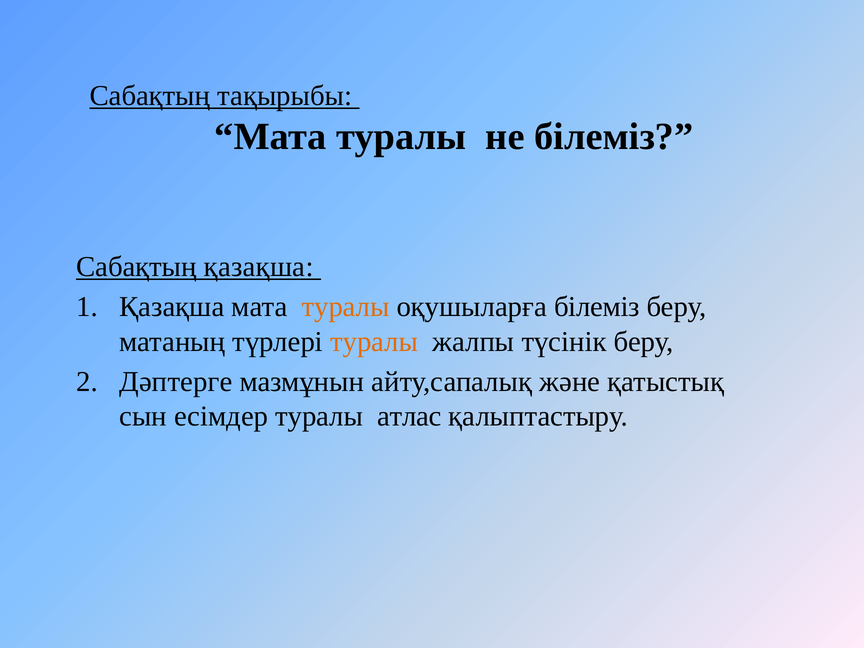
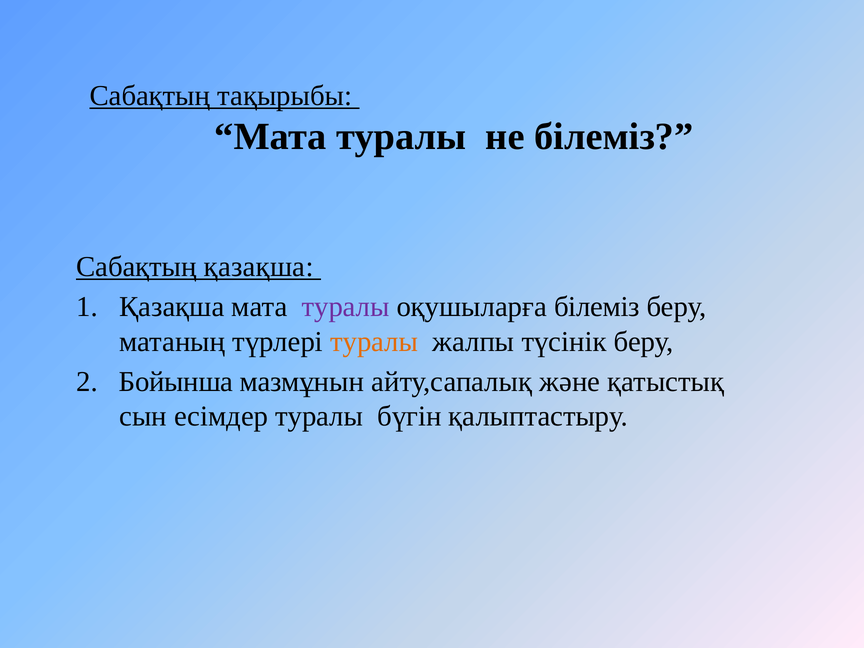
туралы at (346, 307) colour: orange -> purple
Дәптерге: Дәптерге -> Бойынша
атлас: атлас -> бүгін
